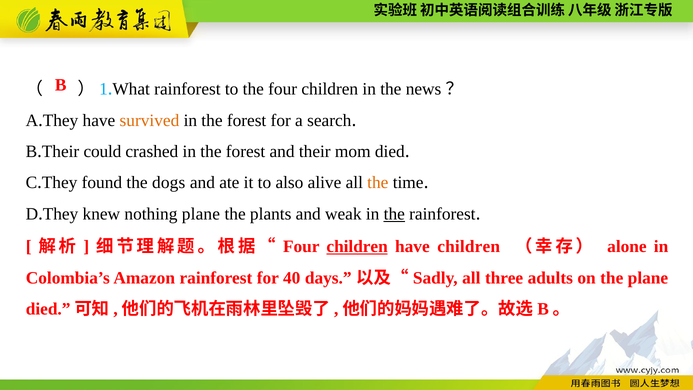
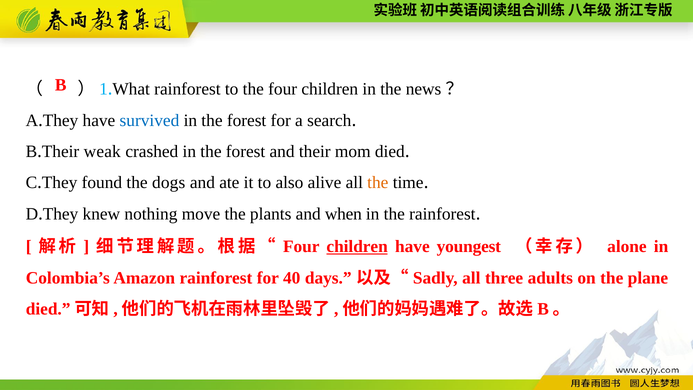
survived colour: orange -> blue
could: could -> weak
nothing plane: plane -> move
weak: weak -> when
the at (394, 214) underline: present -> none
have children: children -> youngest
